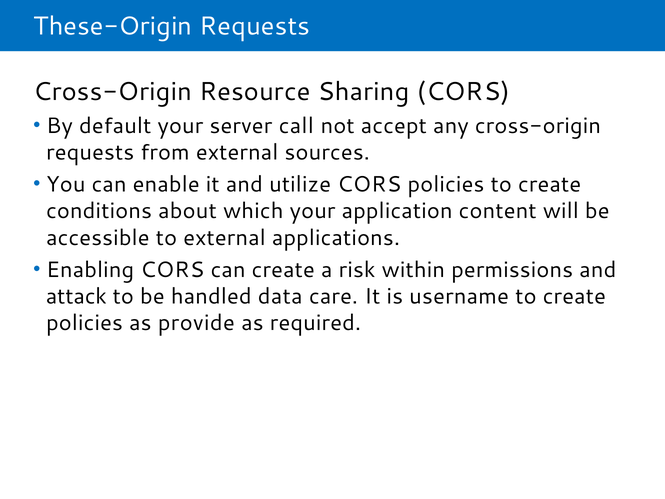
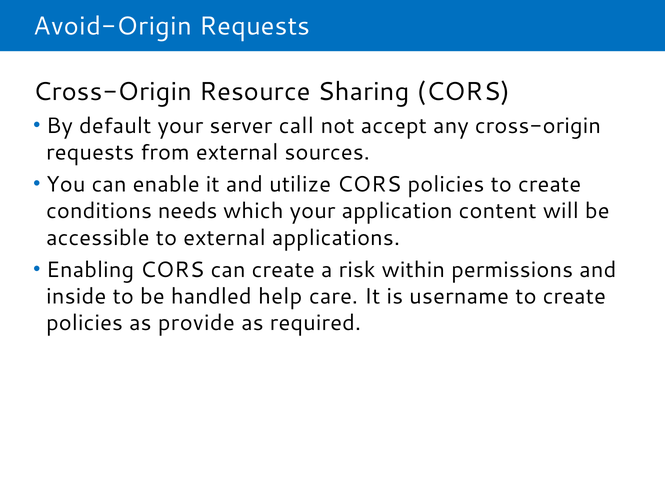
These-Origin: These-Origin -> Avoid-Origin
about: about -> needs
attack: attack -> inside
data: data -> help
